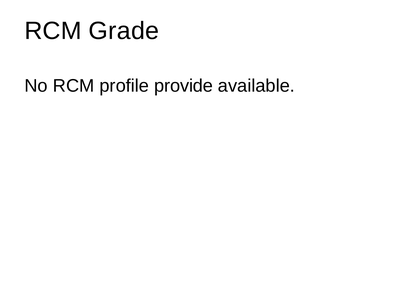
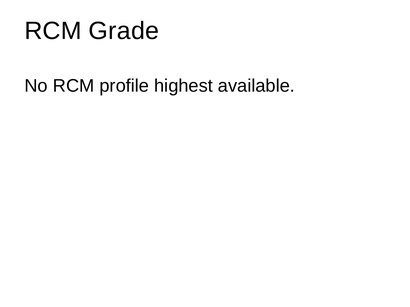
provide: provide -> highest
